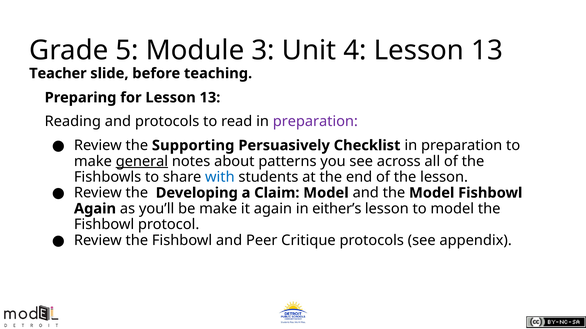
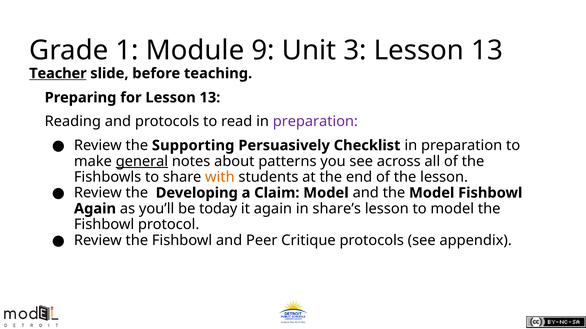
5: 5 -> 1
3: 3 -> 9
4: 4 -> 3
Teacher underline: none -> present
with colour: blue -> orange
be make: make -> today
either’s: either’s -> share’s
